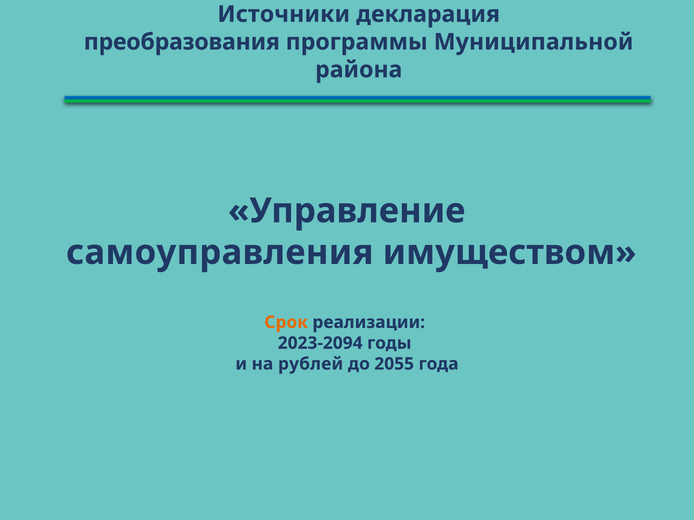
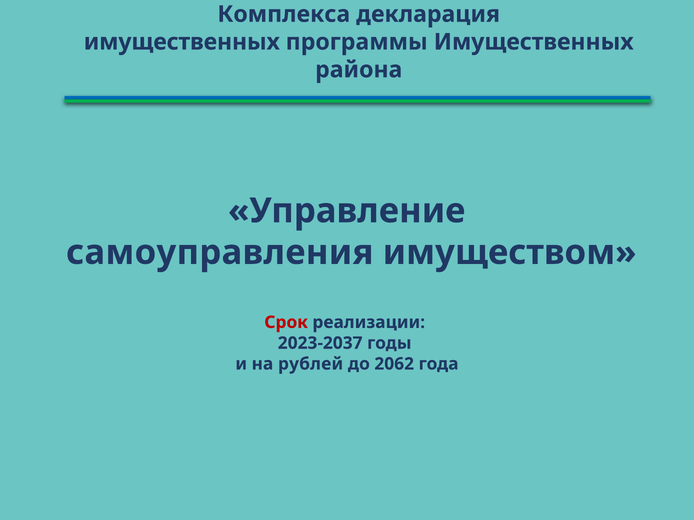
Источники: Источники -> Комплекса
преобразования at (182, 42): преобразования -> имущественных
программы Муниципальной: Муниципальной -> Имущественных
Срок colour: orange -> red
2023-2094: 2023-2094 -> 2023-2037
2055: 2055 -> 2062
